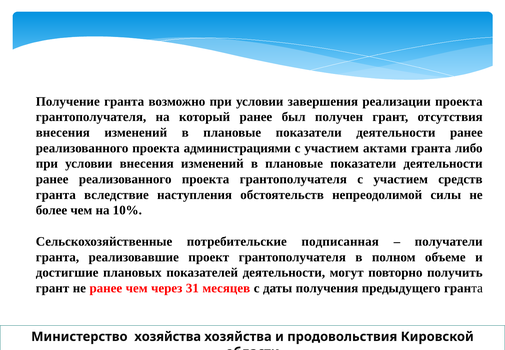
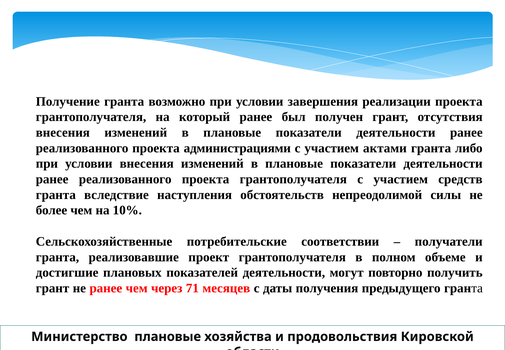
подписанная: подписанная -> соответствии
31: 31 -> 71
Министерство хозяйства: хозяйства -> плановые
